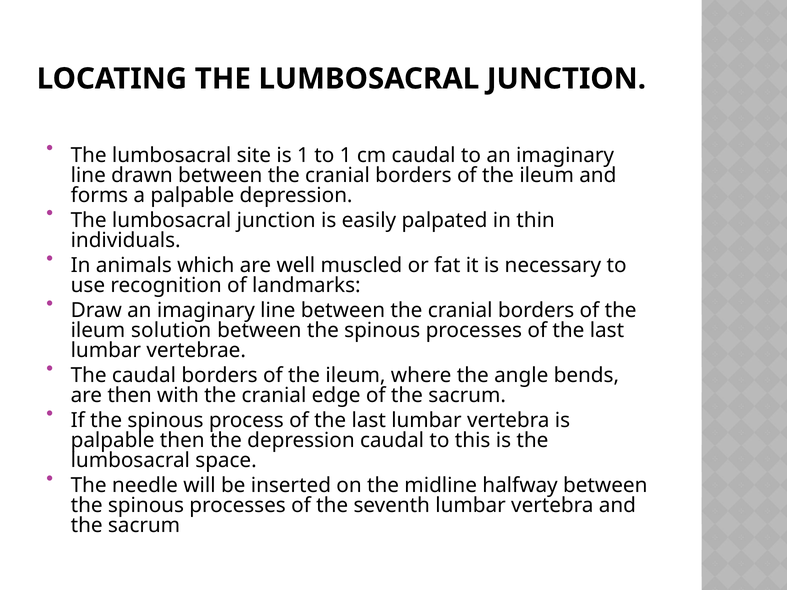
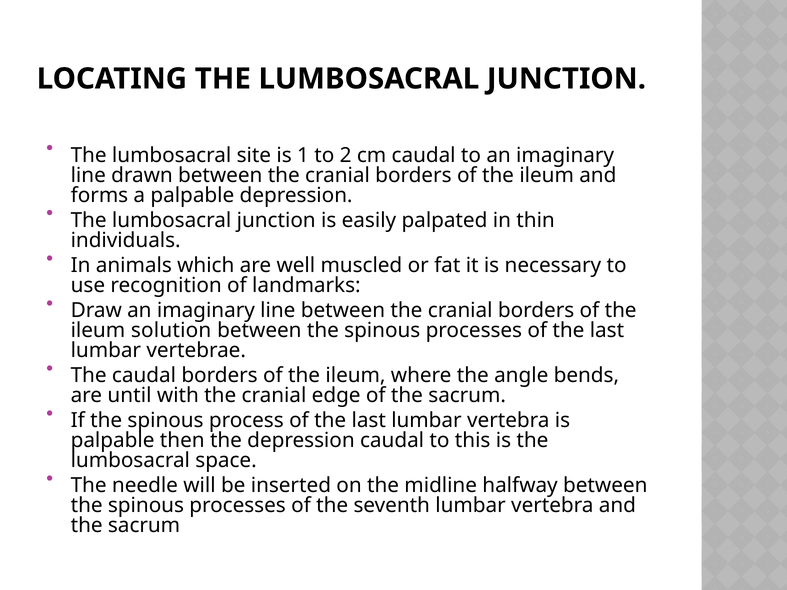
to 1: 1 -> 2
are then: then -> until
